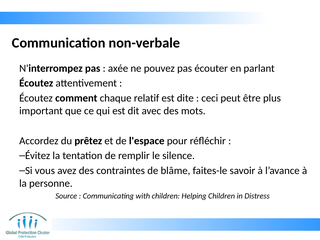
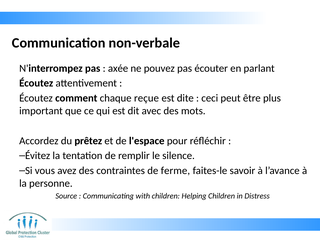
relatif: relatif -> reçue
blâme: blâme -> ferme
